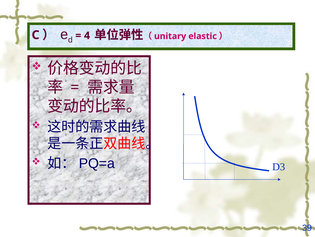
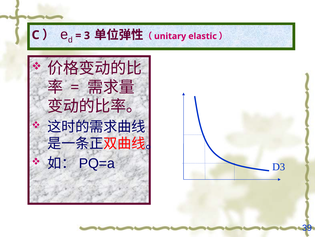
4: 4 -> 3
